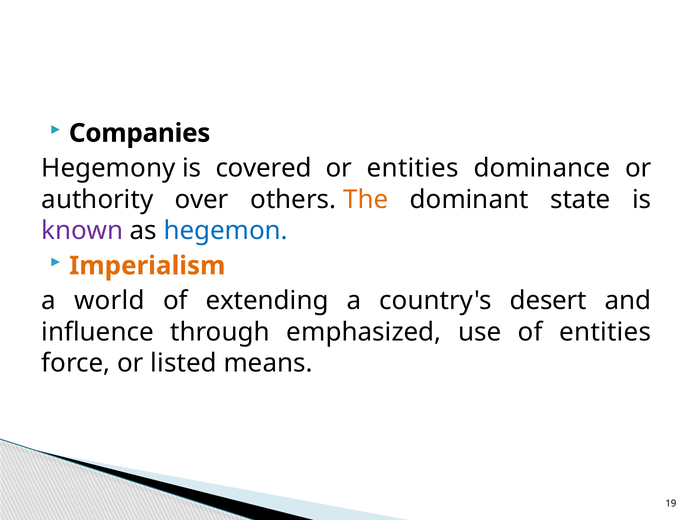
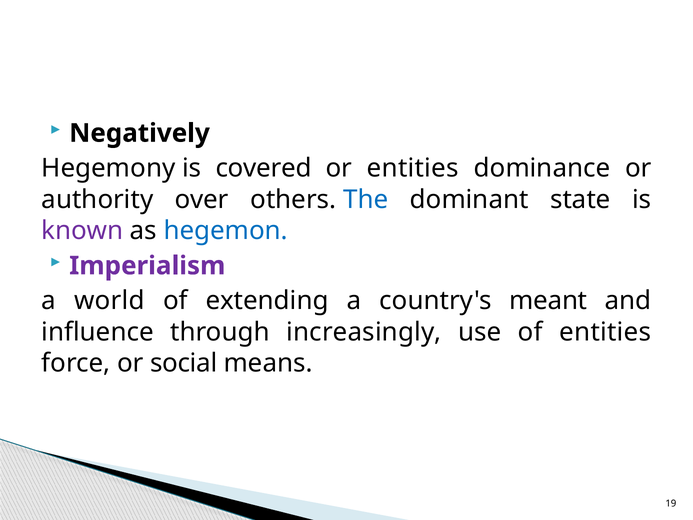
Companies: Companies -> Negatively
The colour: orange -> blue
Imperialism colour: orange -> purple
desert: desert -> meant
emphasized: emphasized -> increasingly
listed: listed -> social
